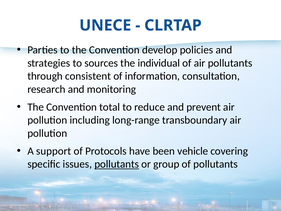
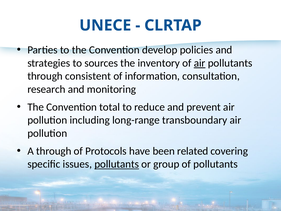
individual: individual -> inventory
air at (200, 63) underline: none -> present
A support: support -> through
vehicle: vehicle -> related
